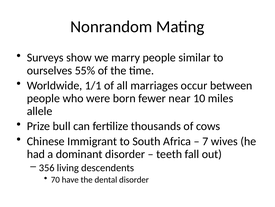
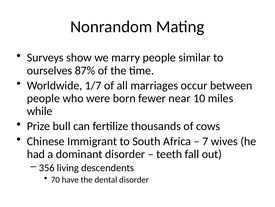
55%: 55% -> 87%
1/1: 1/1 -> 1/7
allele: allele -> while
